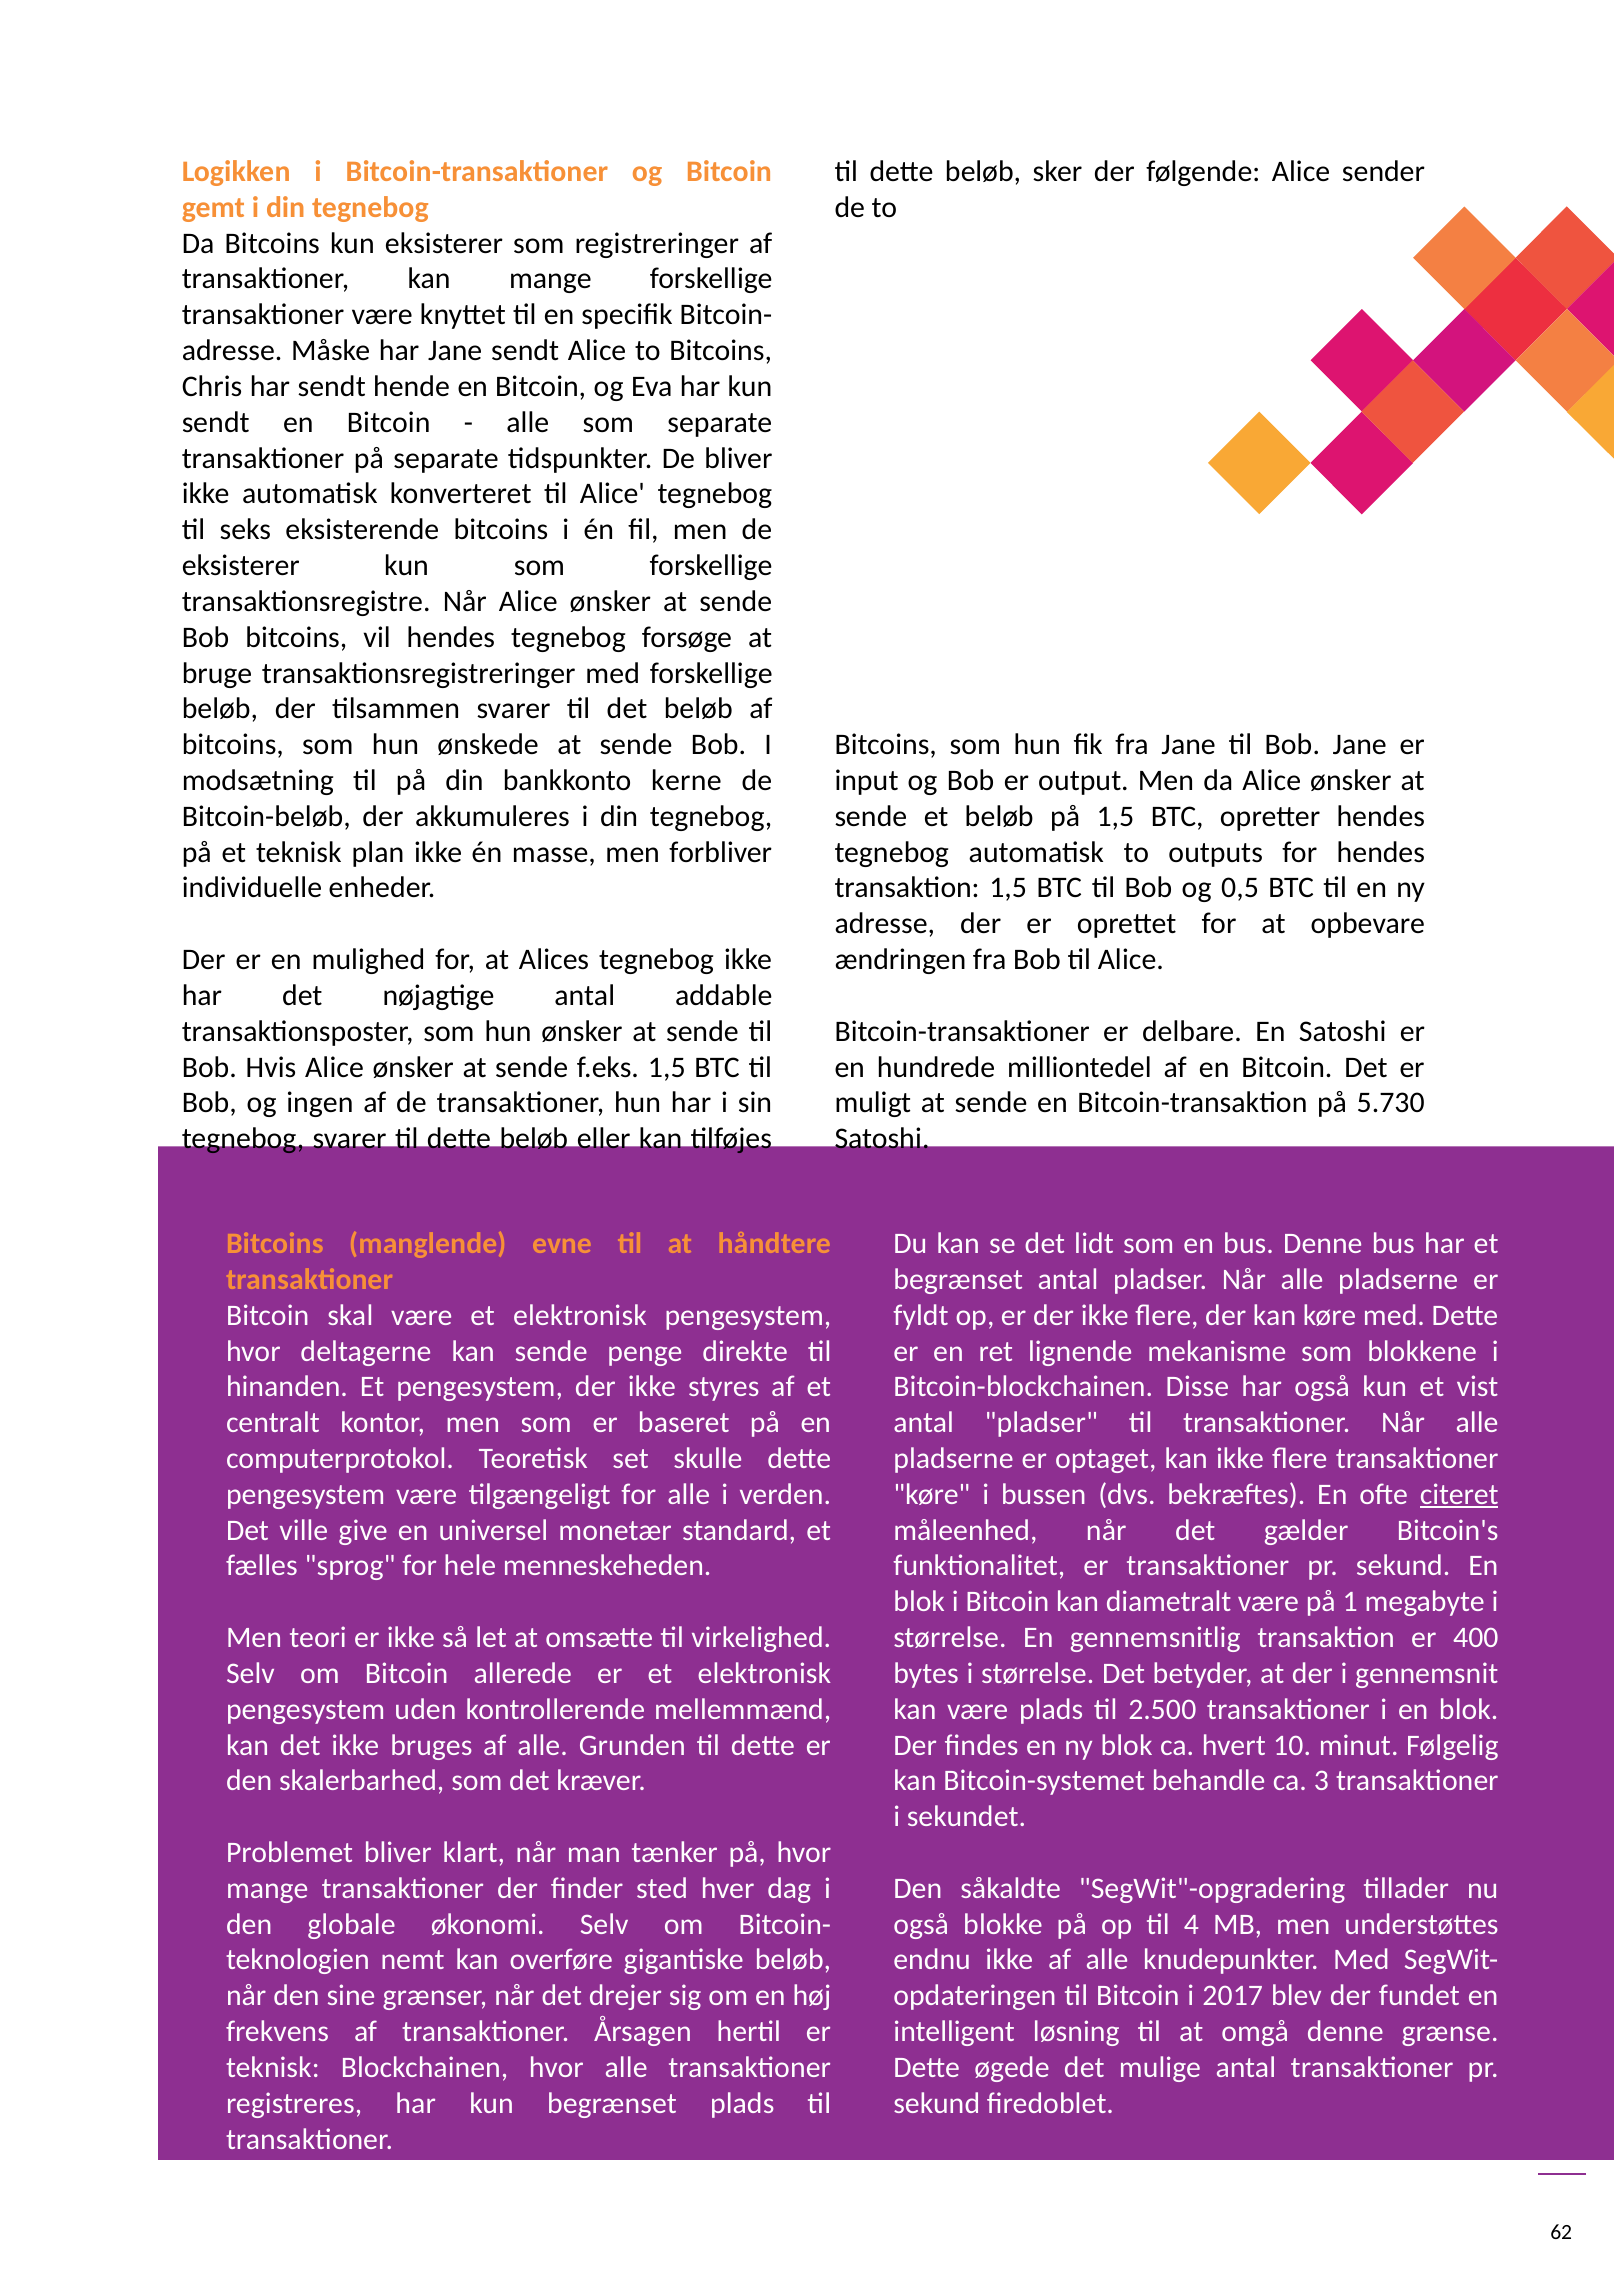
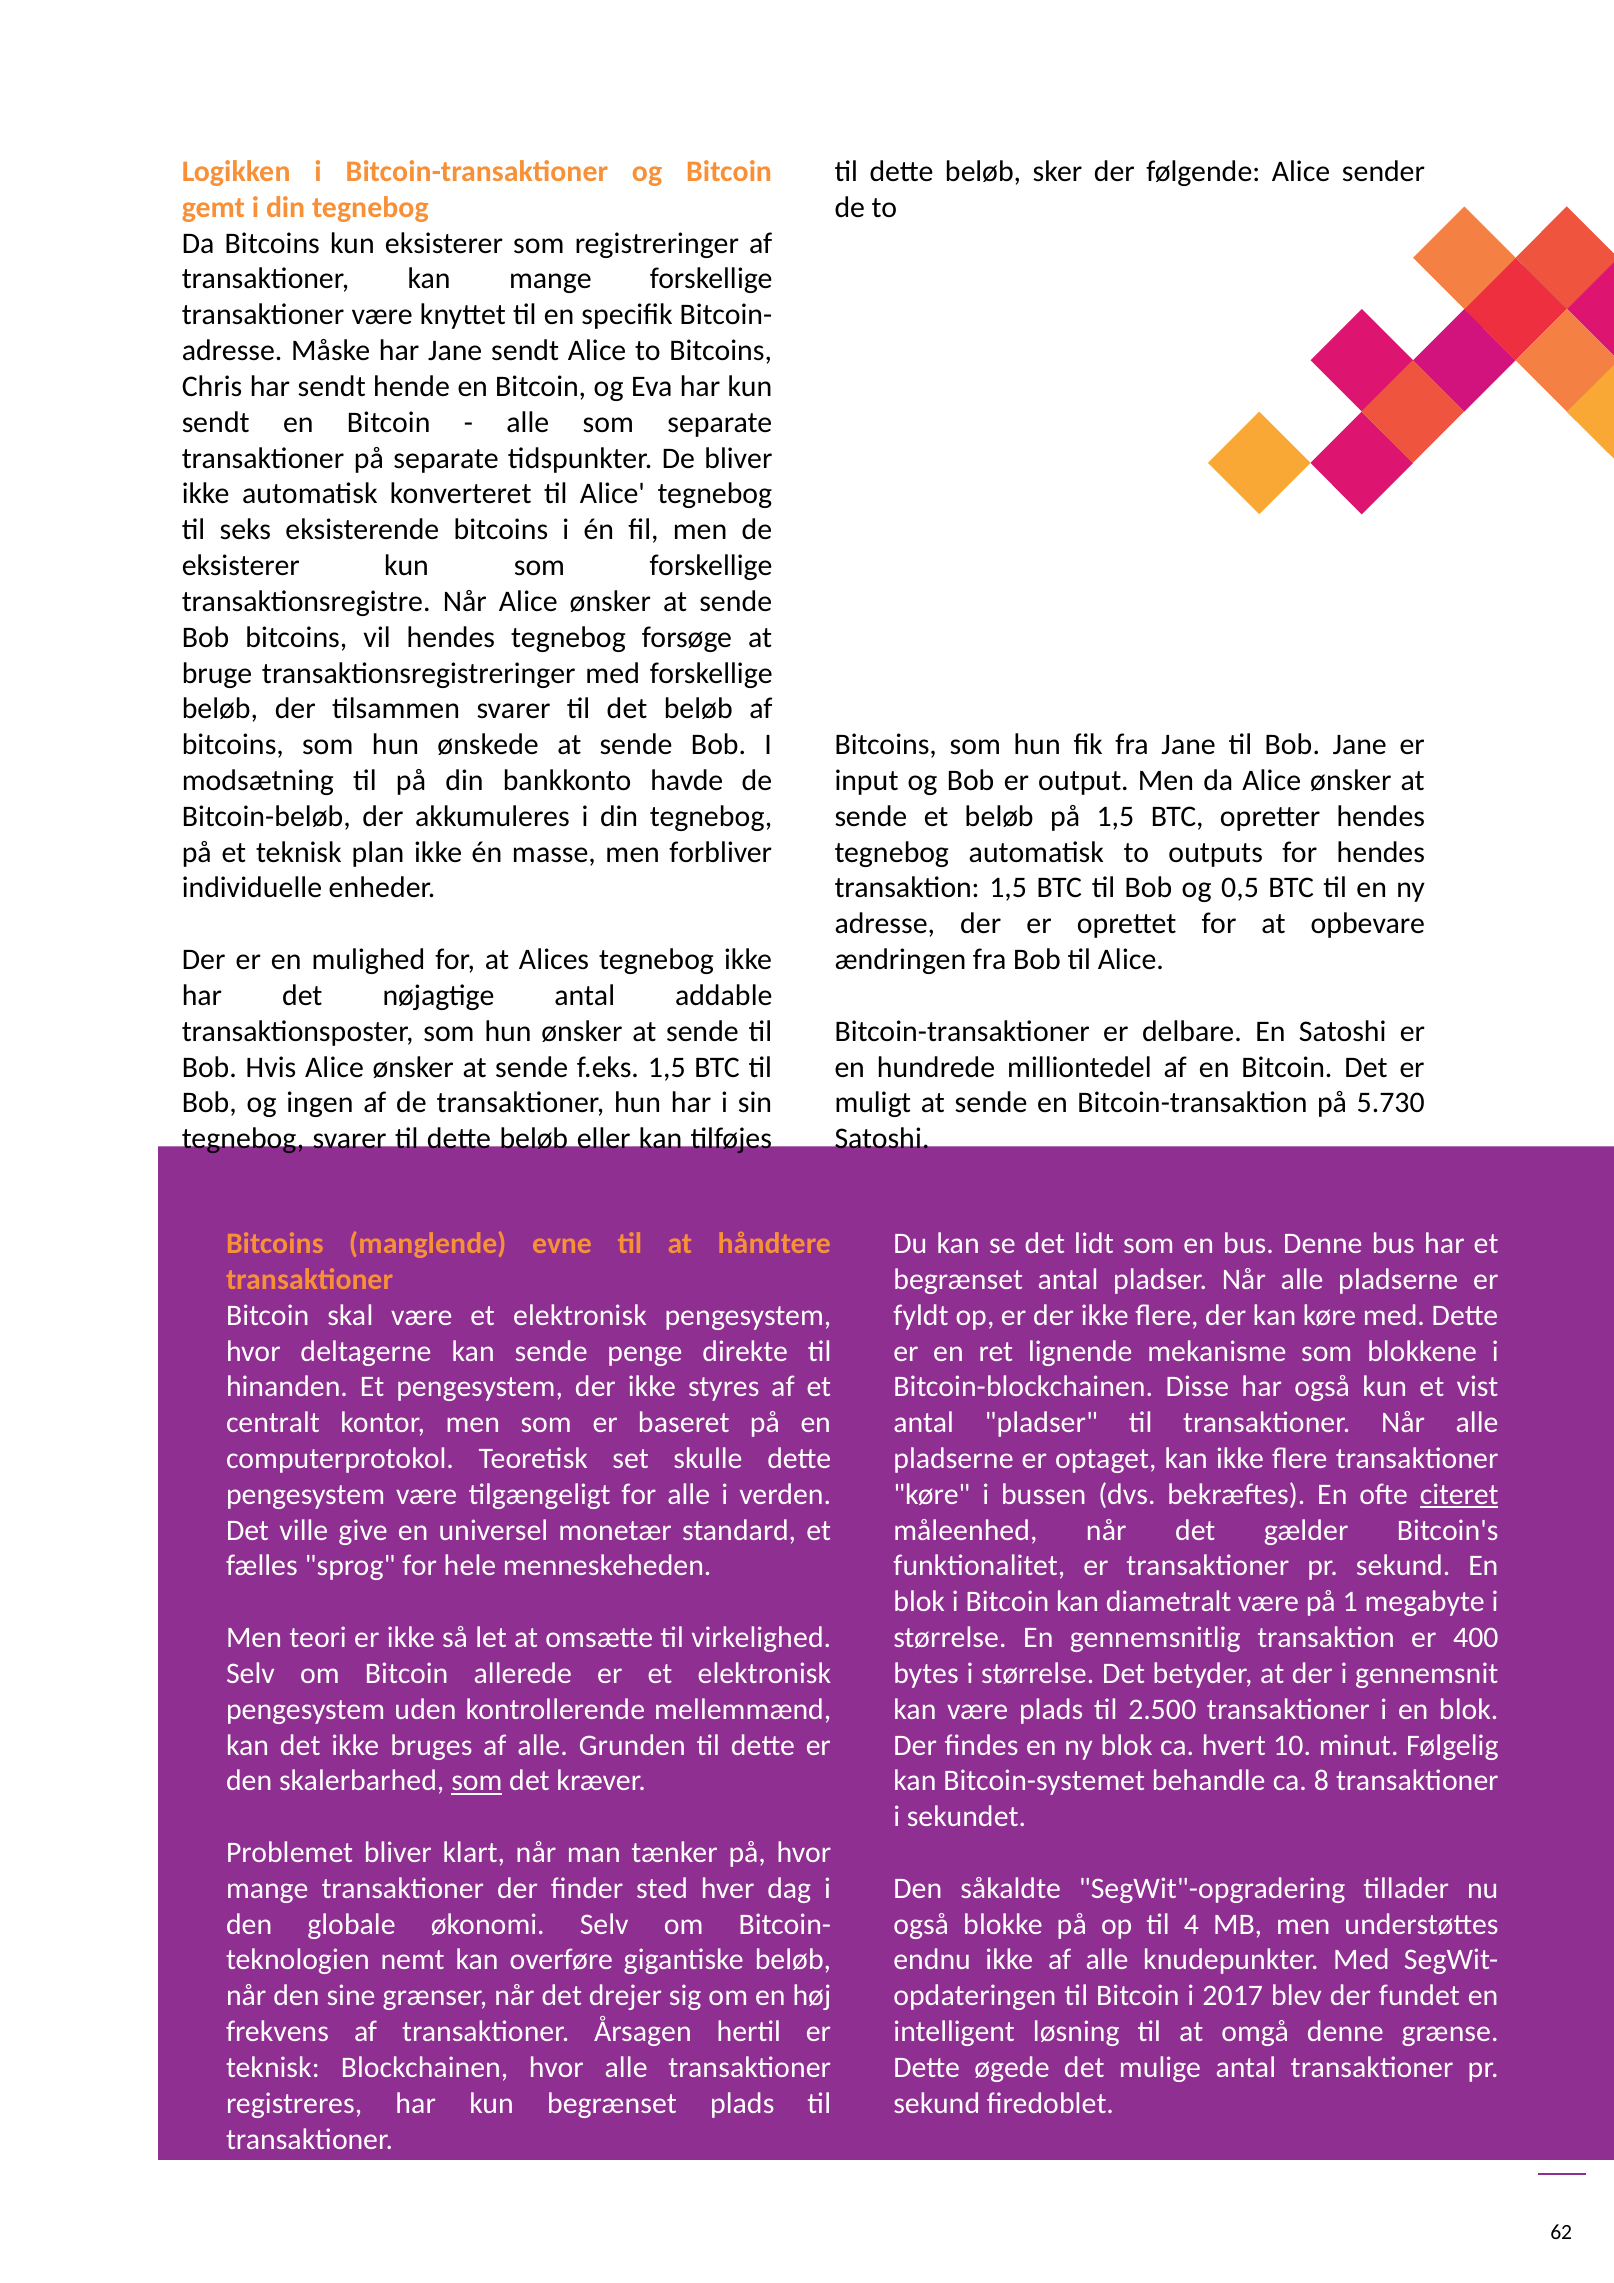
kerne: kerne -> havde
som at (477, 1781) underline: none -> present
3: 3 -> 8
